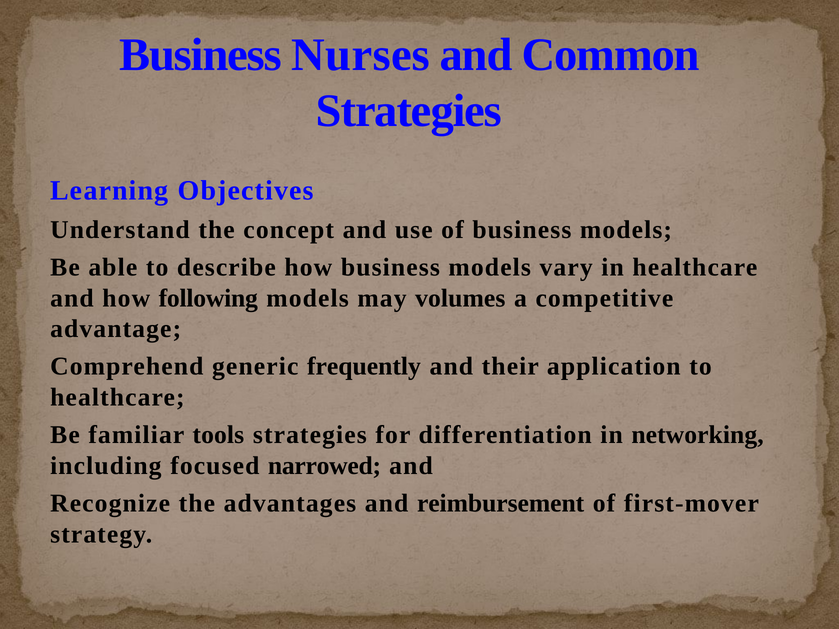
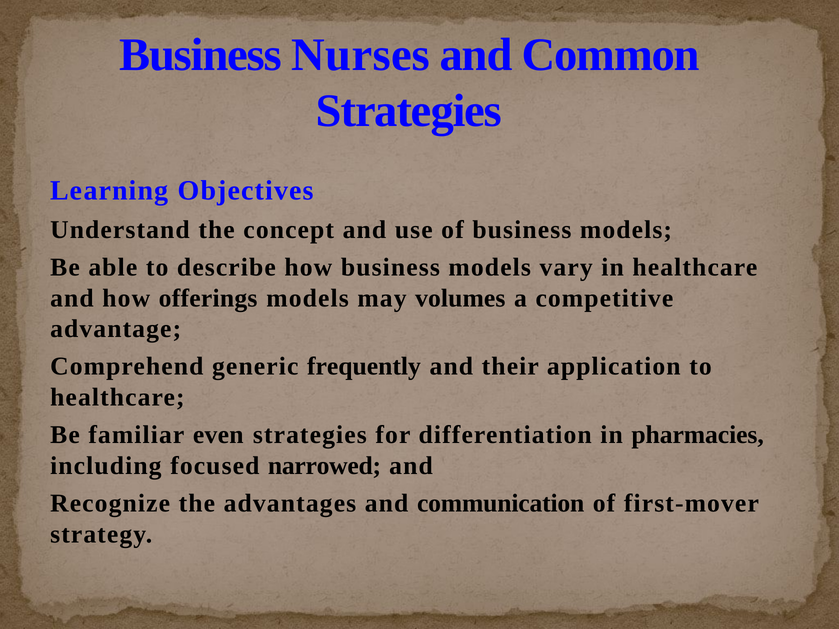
following: following -> offerings
tools: tools -> even
networking: networking -> pharmacies
reimbursement: reimbursement -> communication
